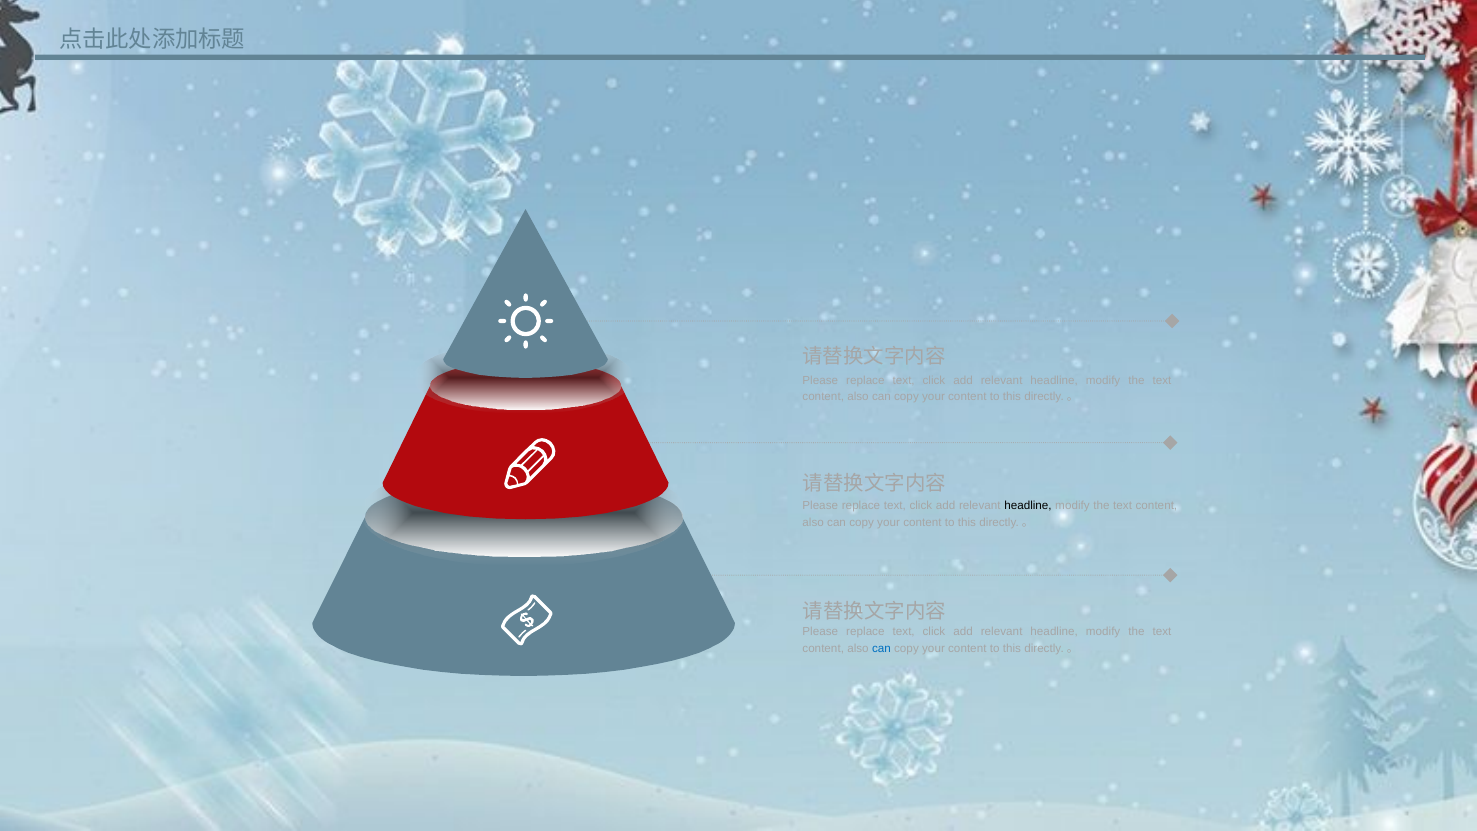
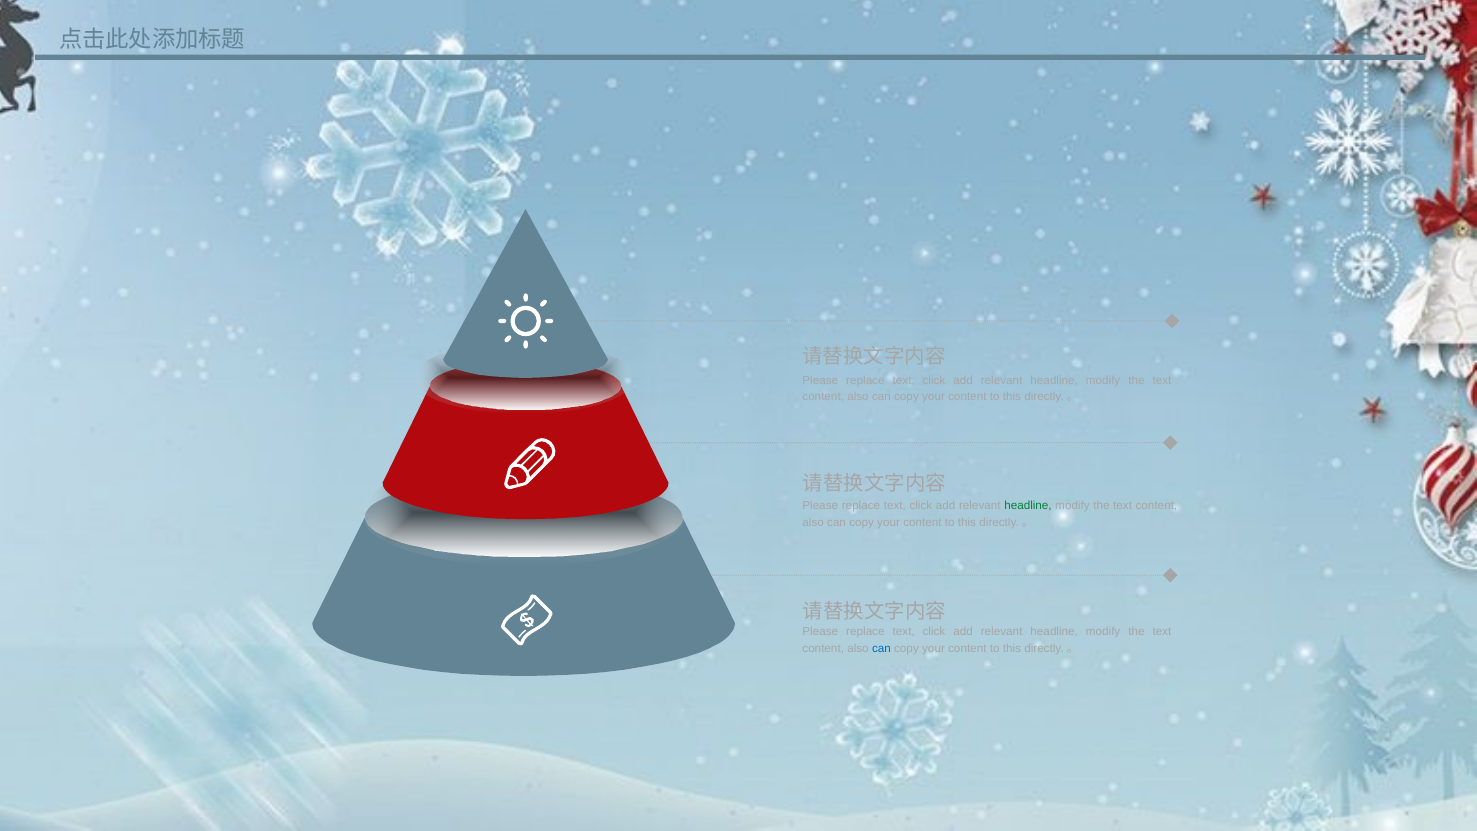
headline at (1028, 506) colour: black -> green
